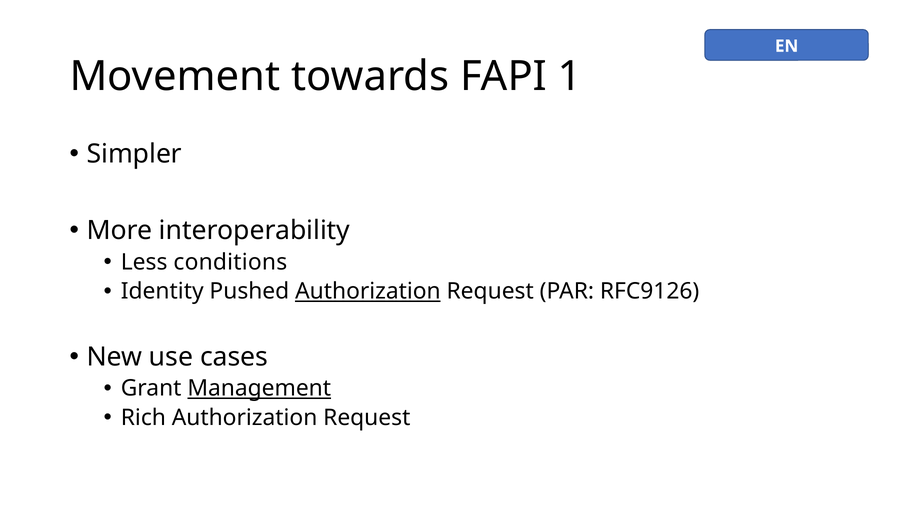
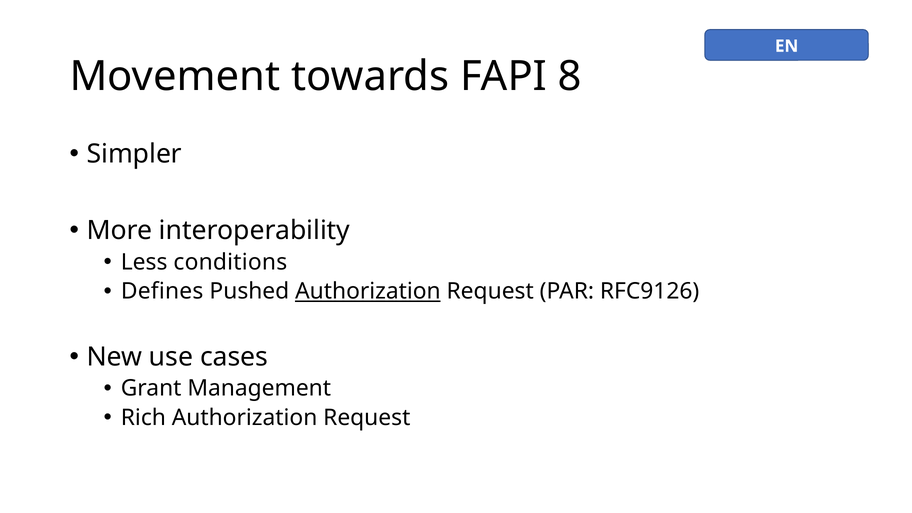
1: 1 -> 8
Identity: Identity -> Defines
Management underline: present -> none
